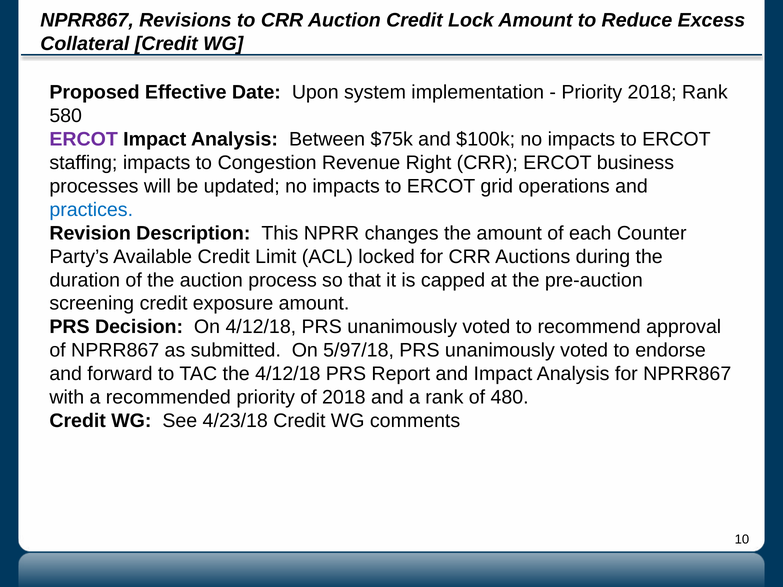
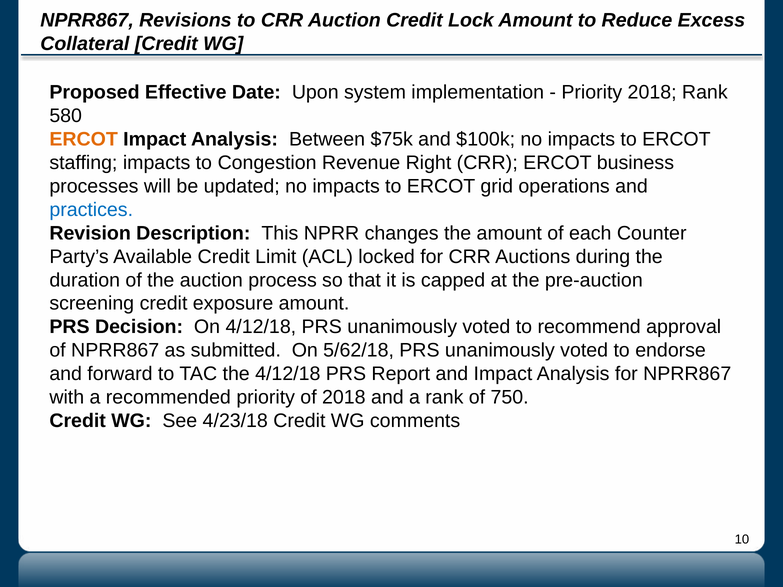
ERCOT at (84, 139) colour: purple -> orange
5/97/18: 5/97/18 -> 5/62/18
480: 480 -> 750
